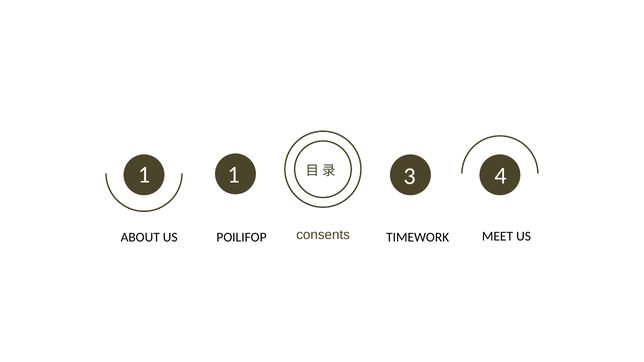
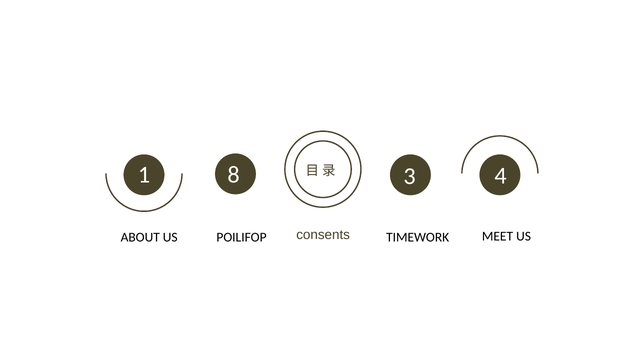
1 1: 1 -> 8
